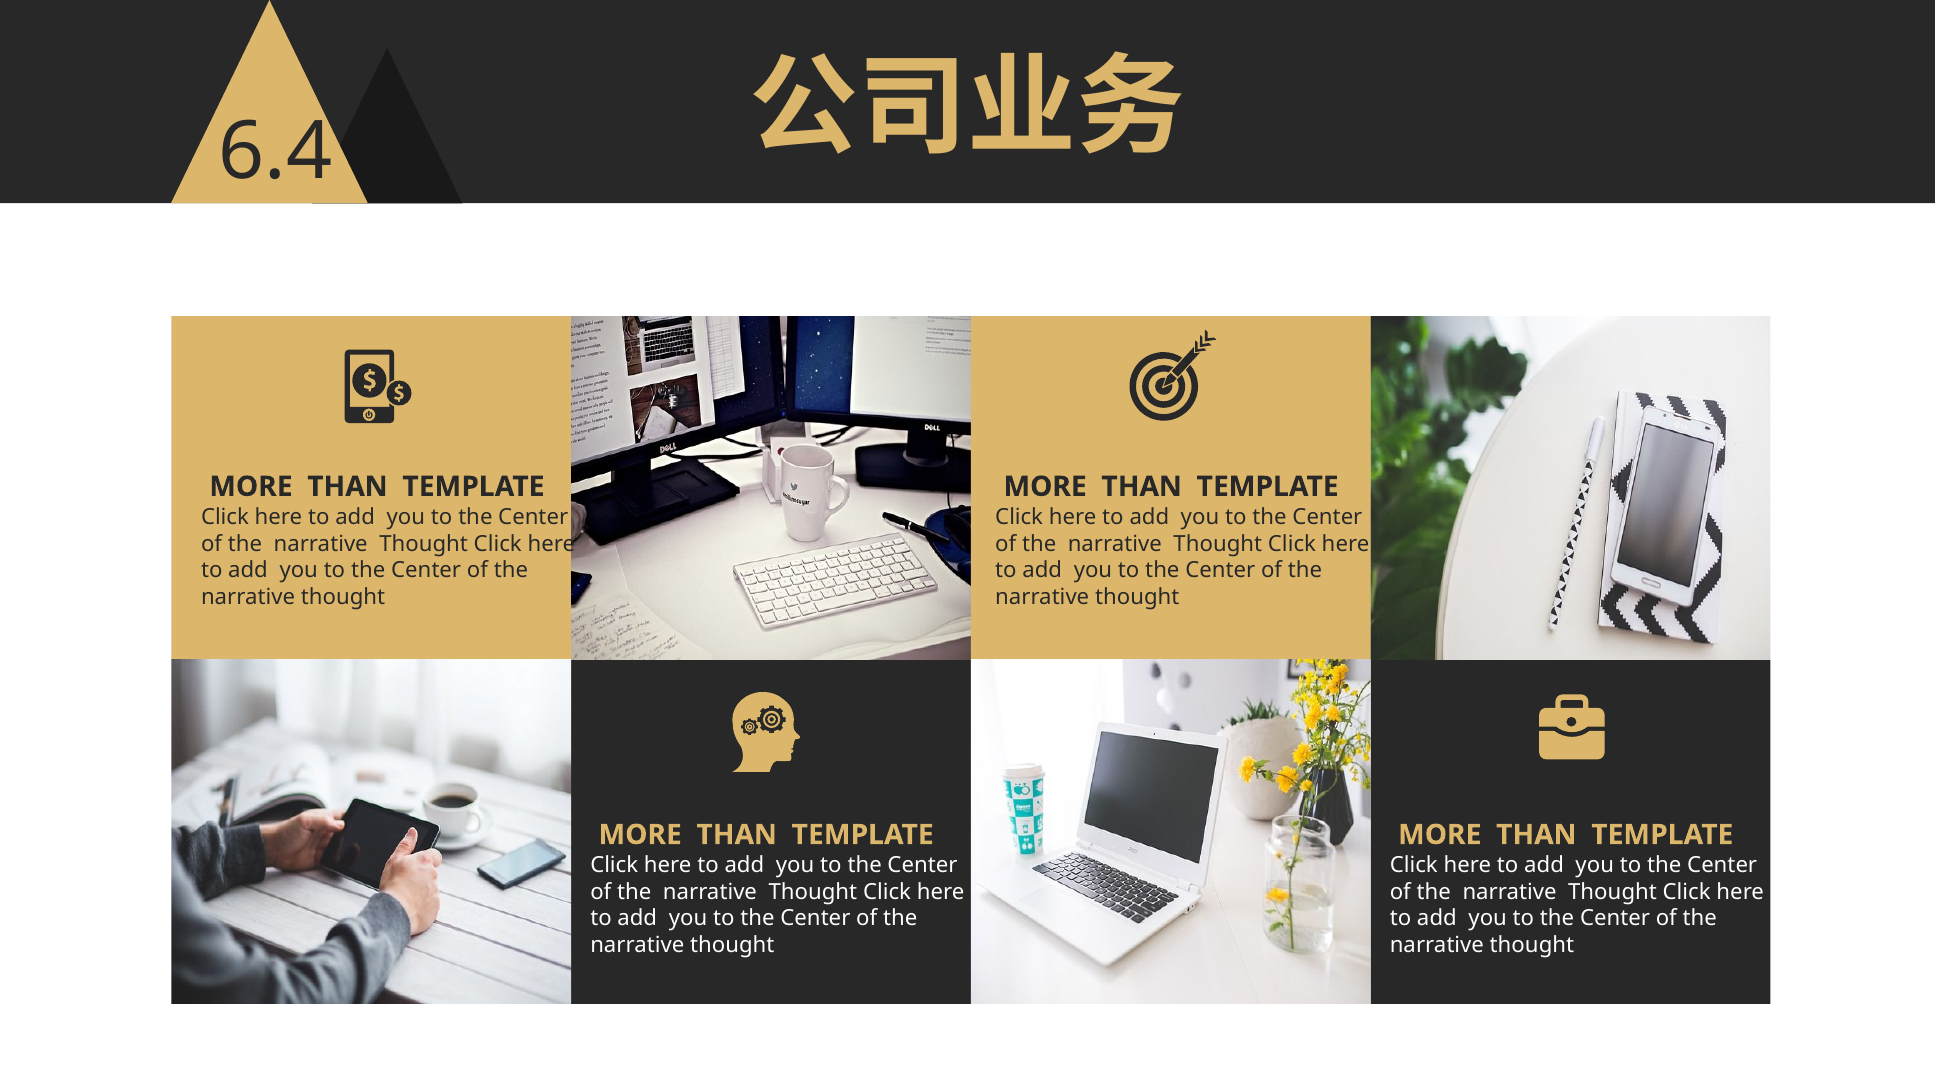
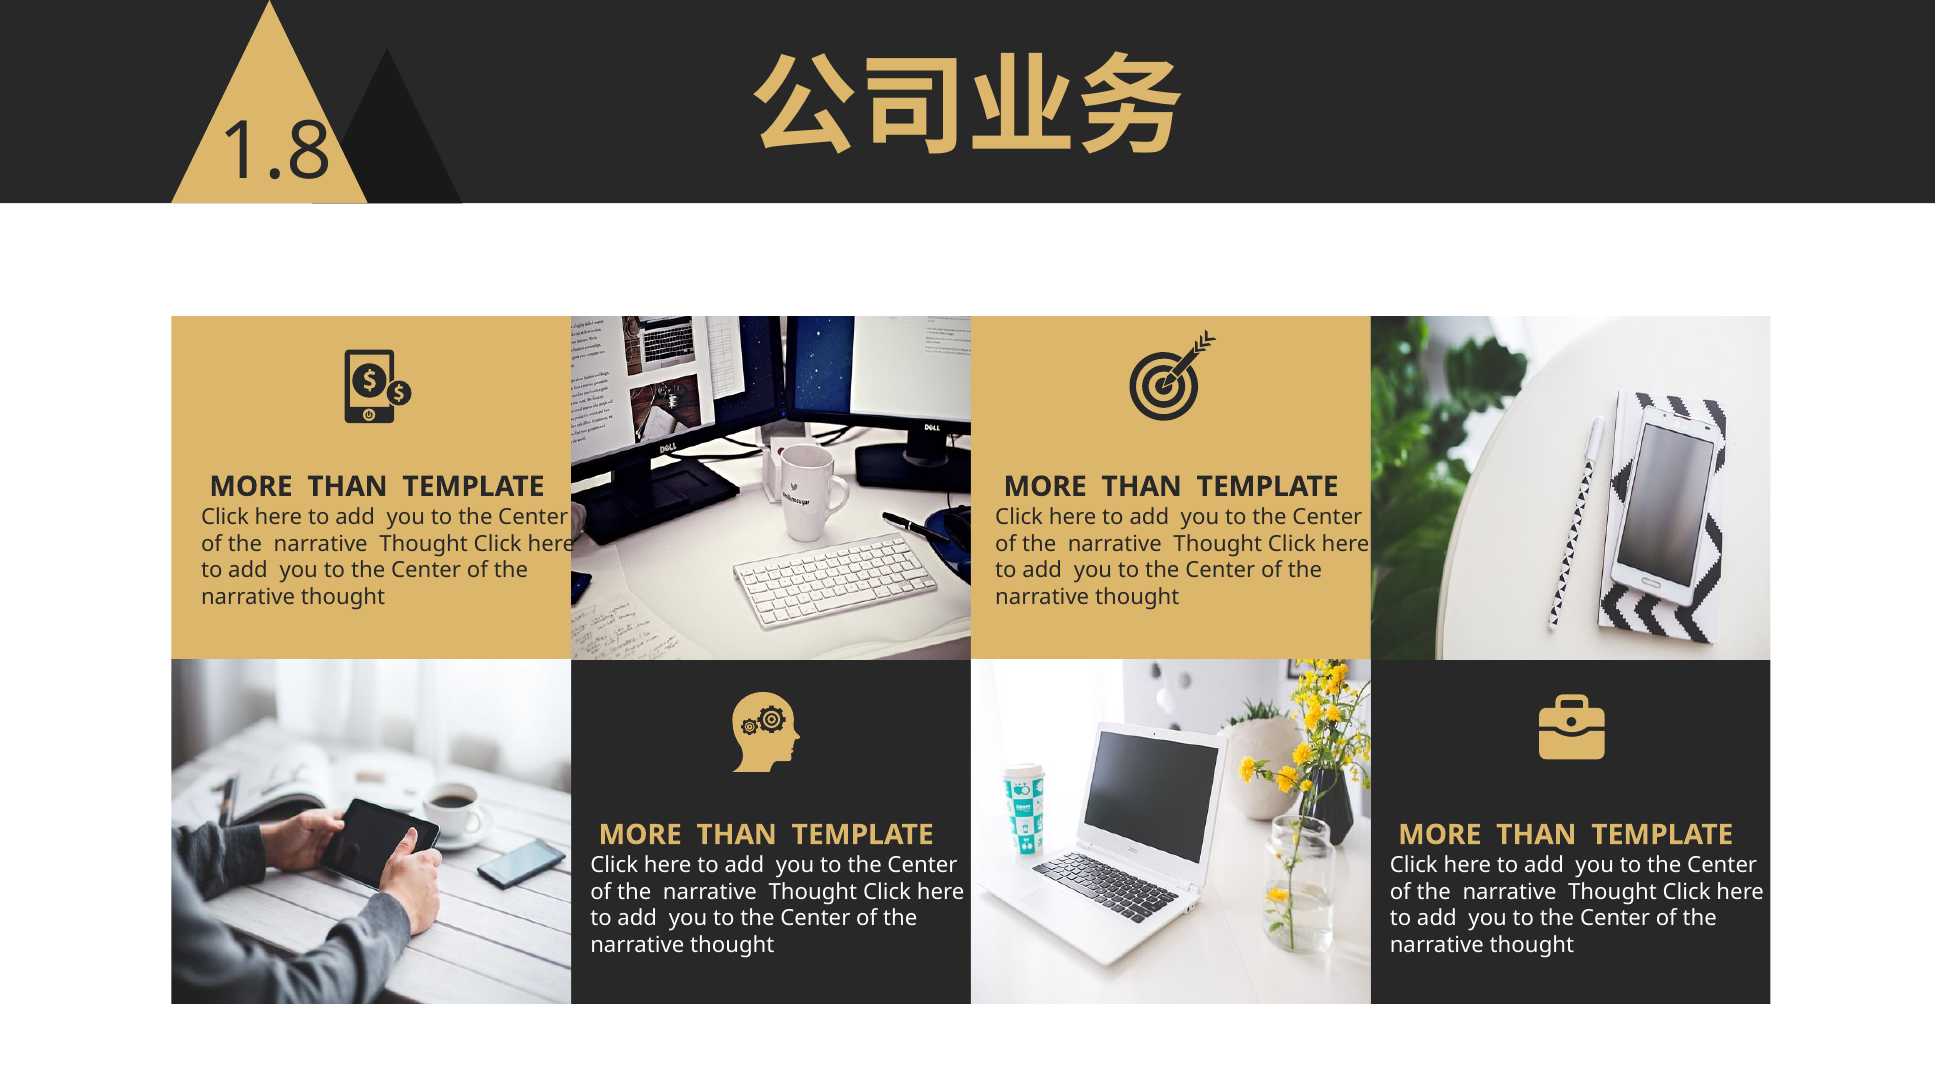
6.4: 6.4 -> 1.8
